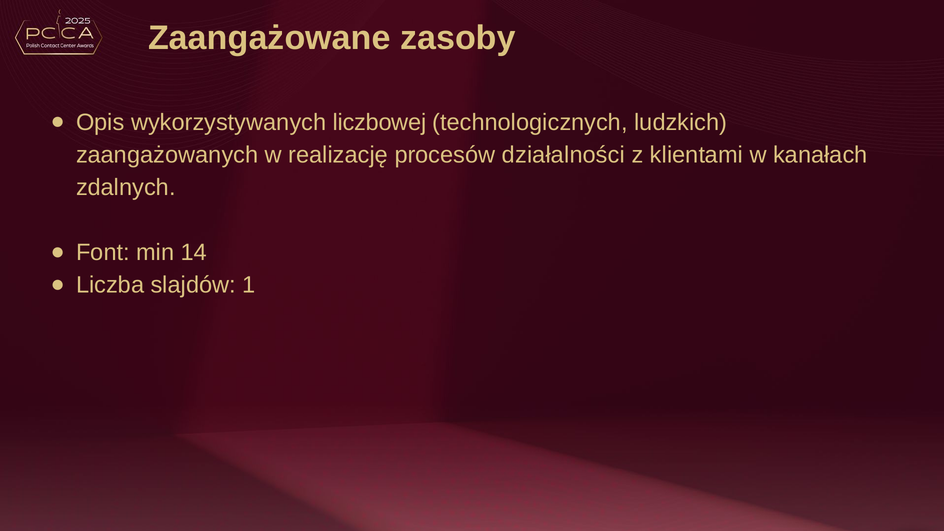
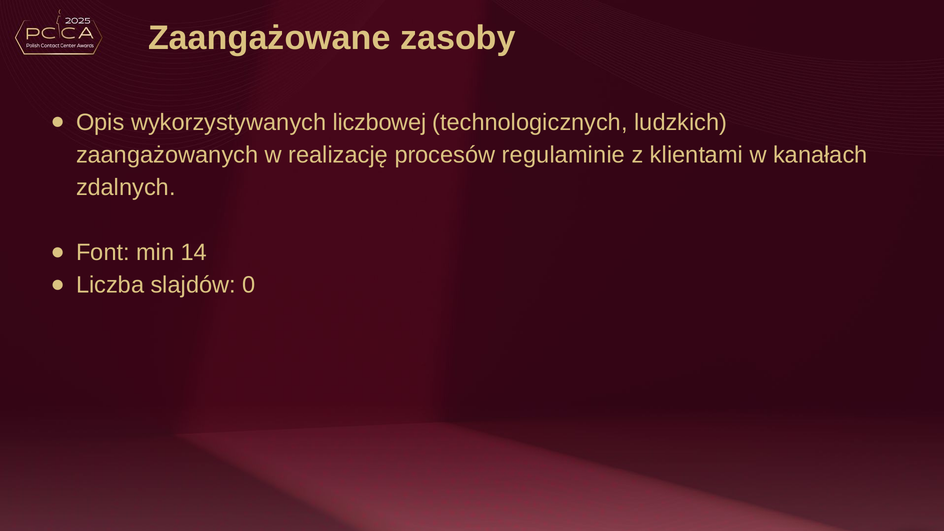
działalności: działalności -> regulaminie
1: 1 -> 0
